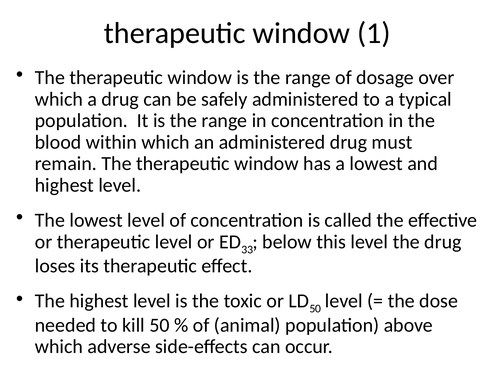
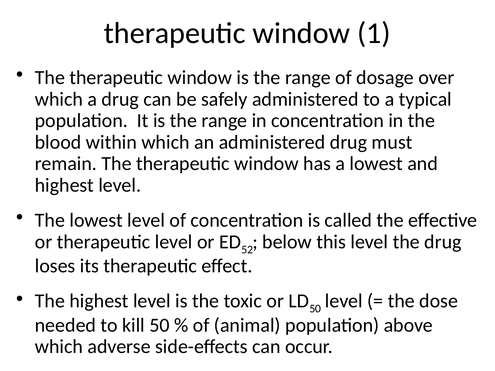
33: 33 -> 52
